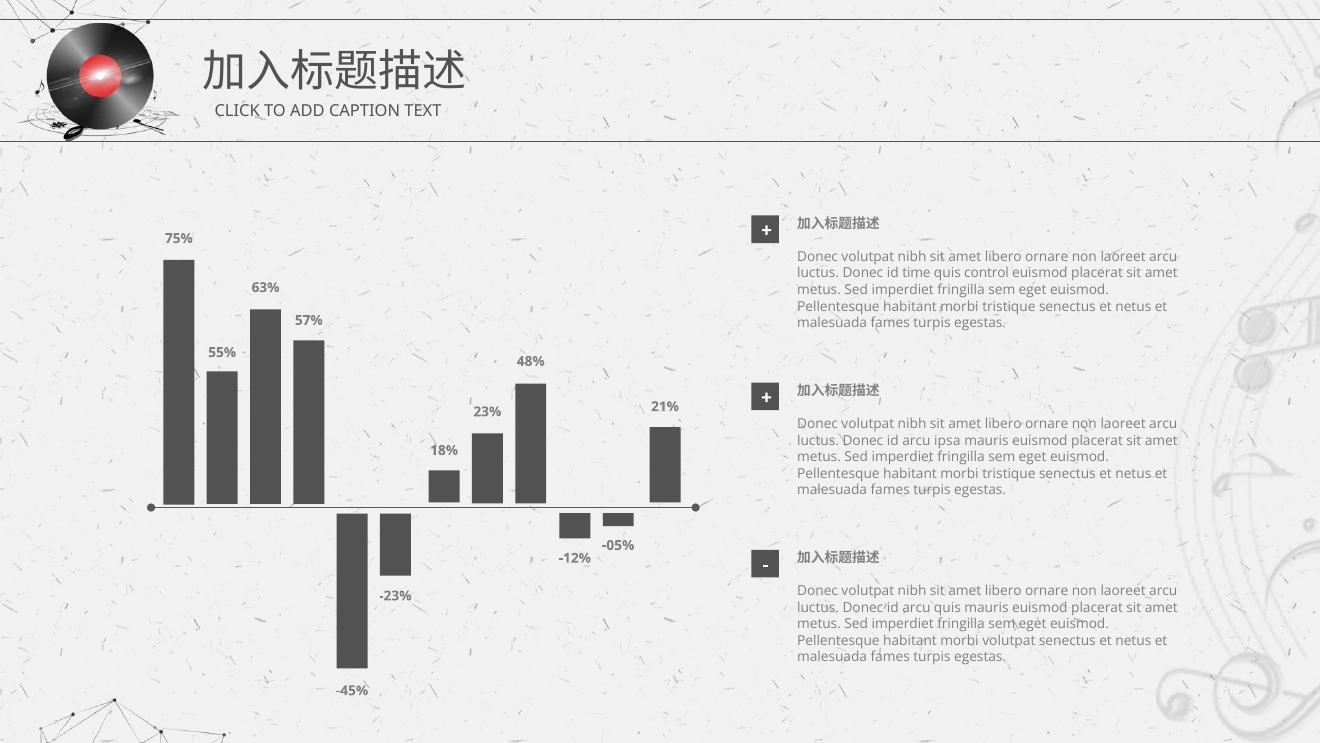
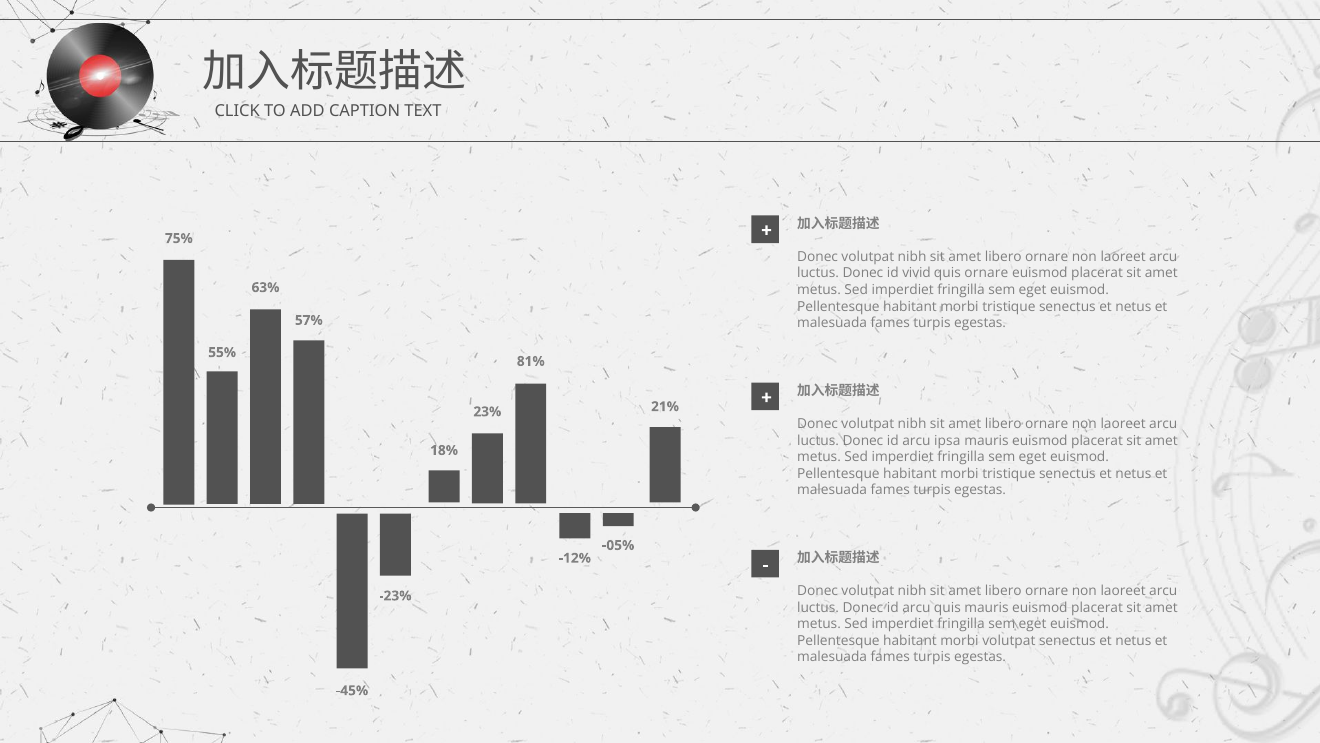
time: time -> vivid
quis control: control -> ornare
48%: 48% -> 81%
